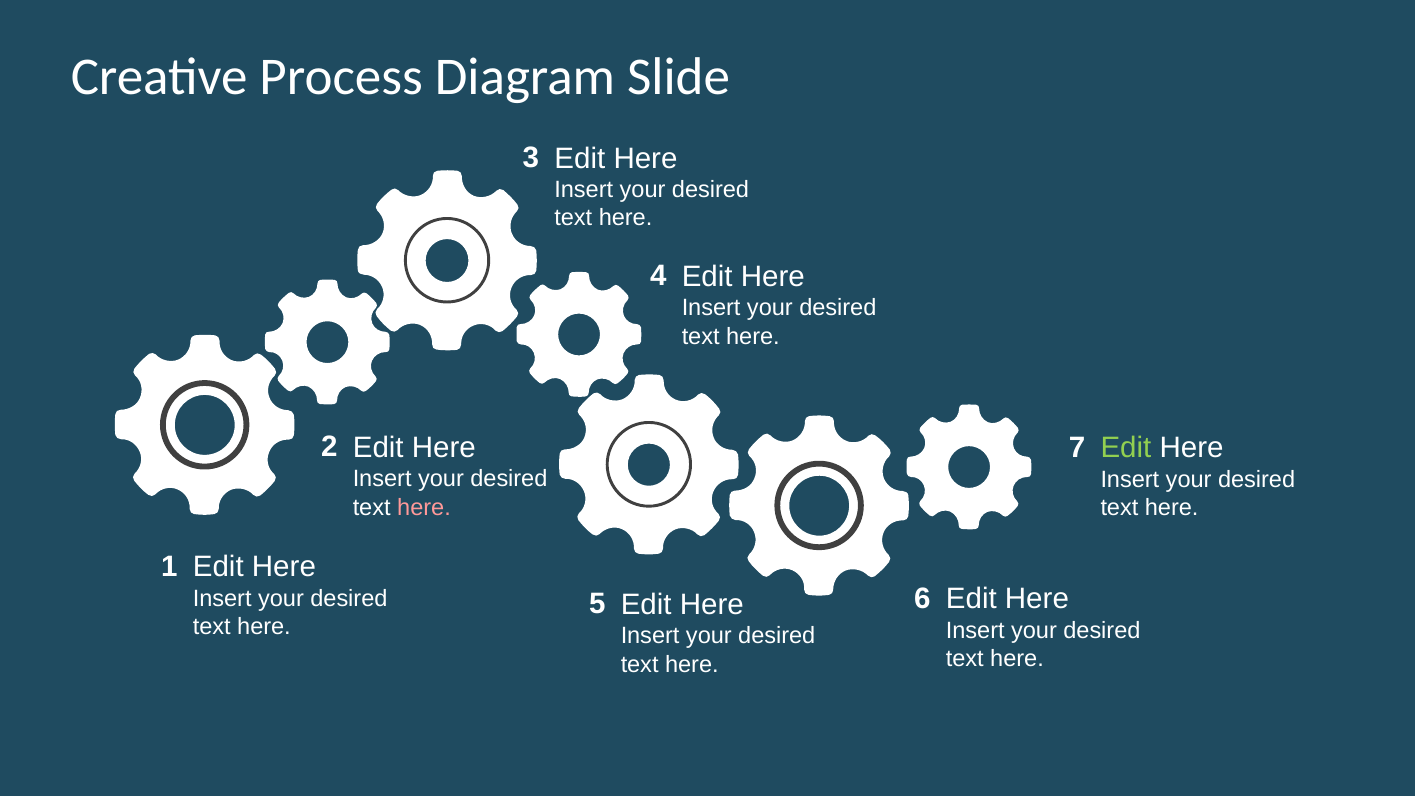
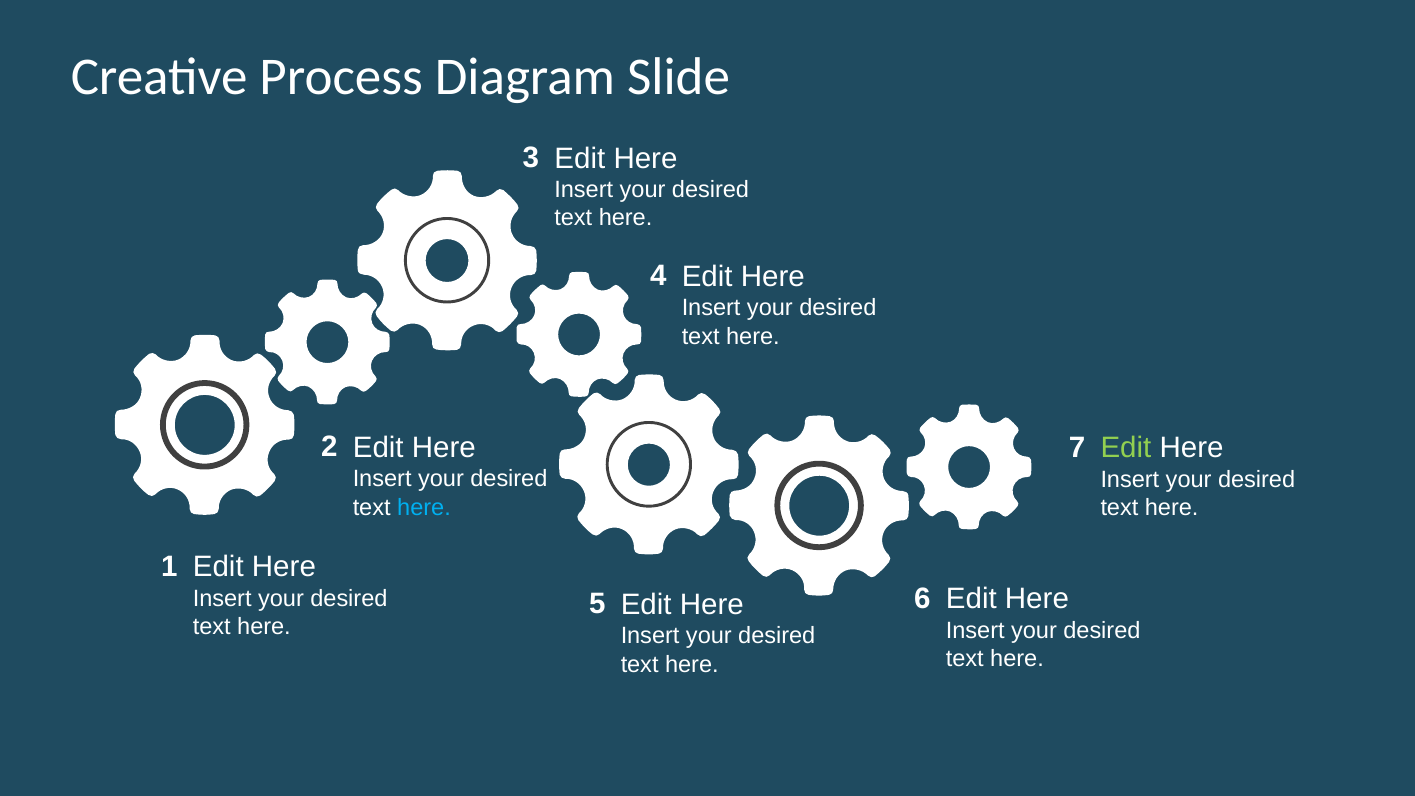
here at (424, 507) colour: pink -> light blue
